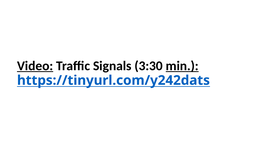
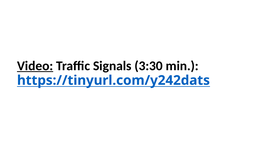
min underline: present -> none
